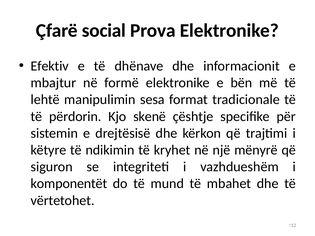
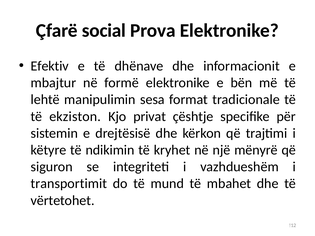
përdorin: përdorin -> ekziston
skenë: skenë -> privat
komponentët: komponentët -> transportimit
